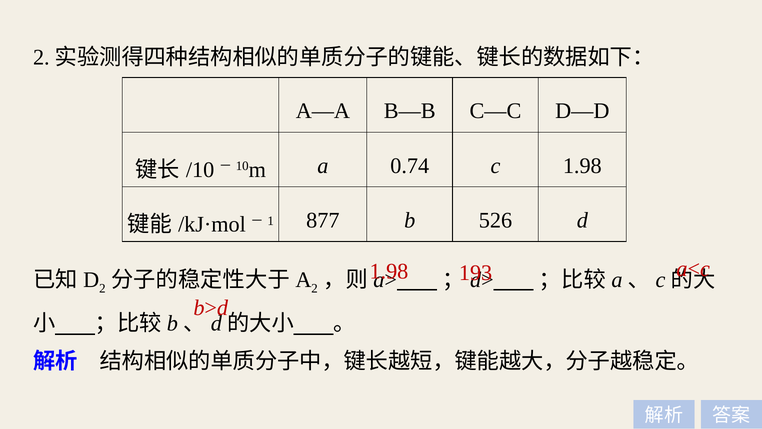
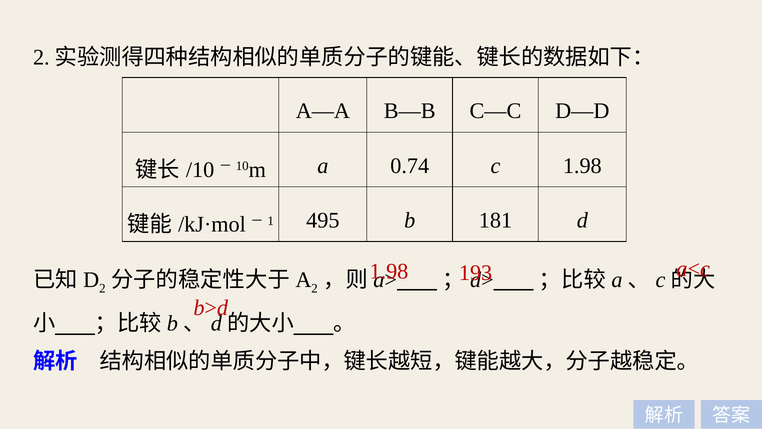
877: 877 -> 495
526: 526 -> 181
